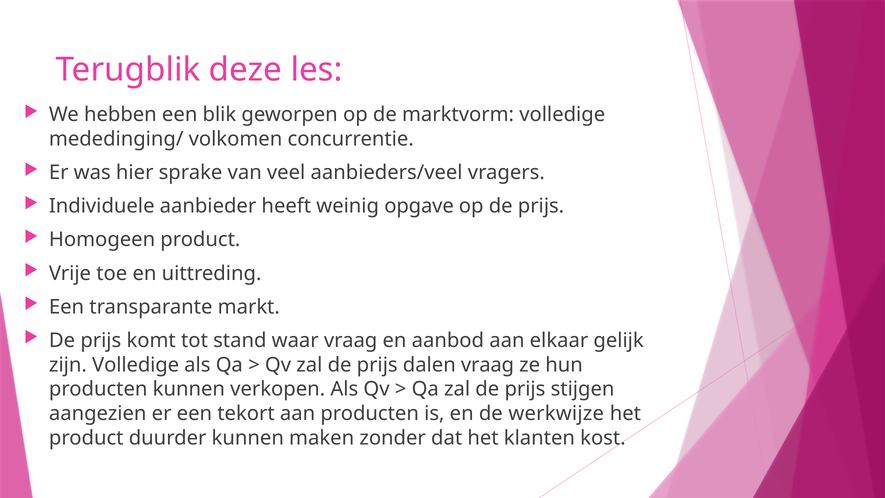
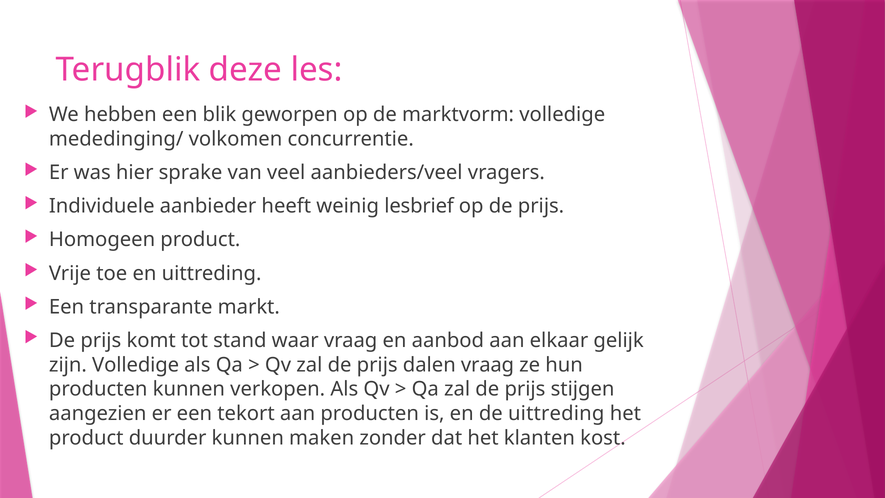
opgave: opgave -> lesbrief
de werkwijze: werkwijze -> uittreding
